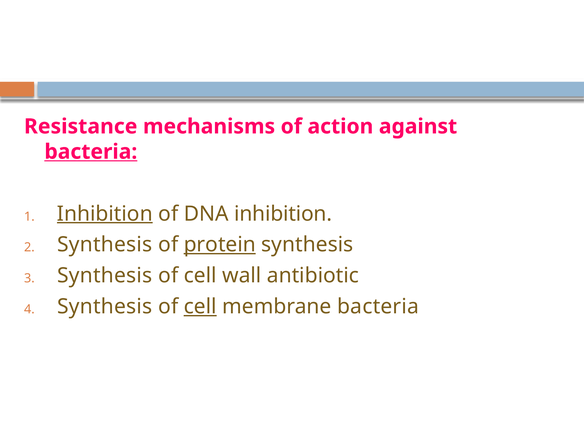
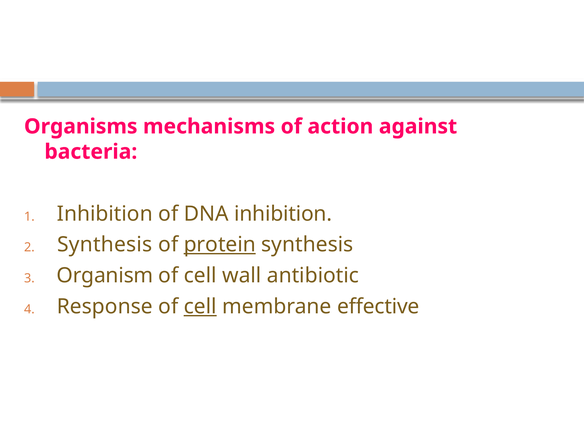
Resistance: Resistance -> Organisms
bacteria at (91, 152) underline: present -> none
Inhibition at (105, 214) underline: present -> none
Synthesis at (105, 276): Synthesis -> Organism
Synthesis at (105, 307): Synthesis -> Response
membrane bacteria: bacteria -> effective
